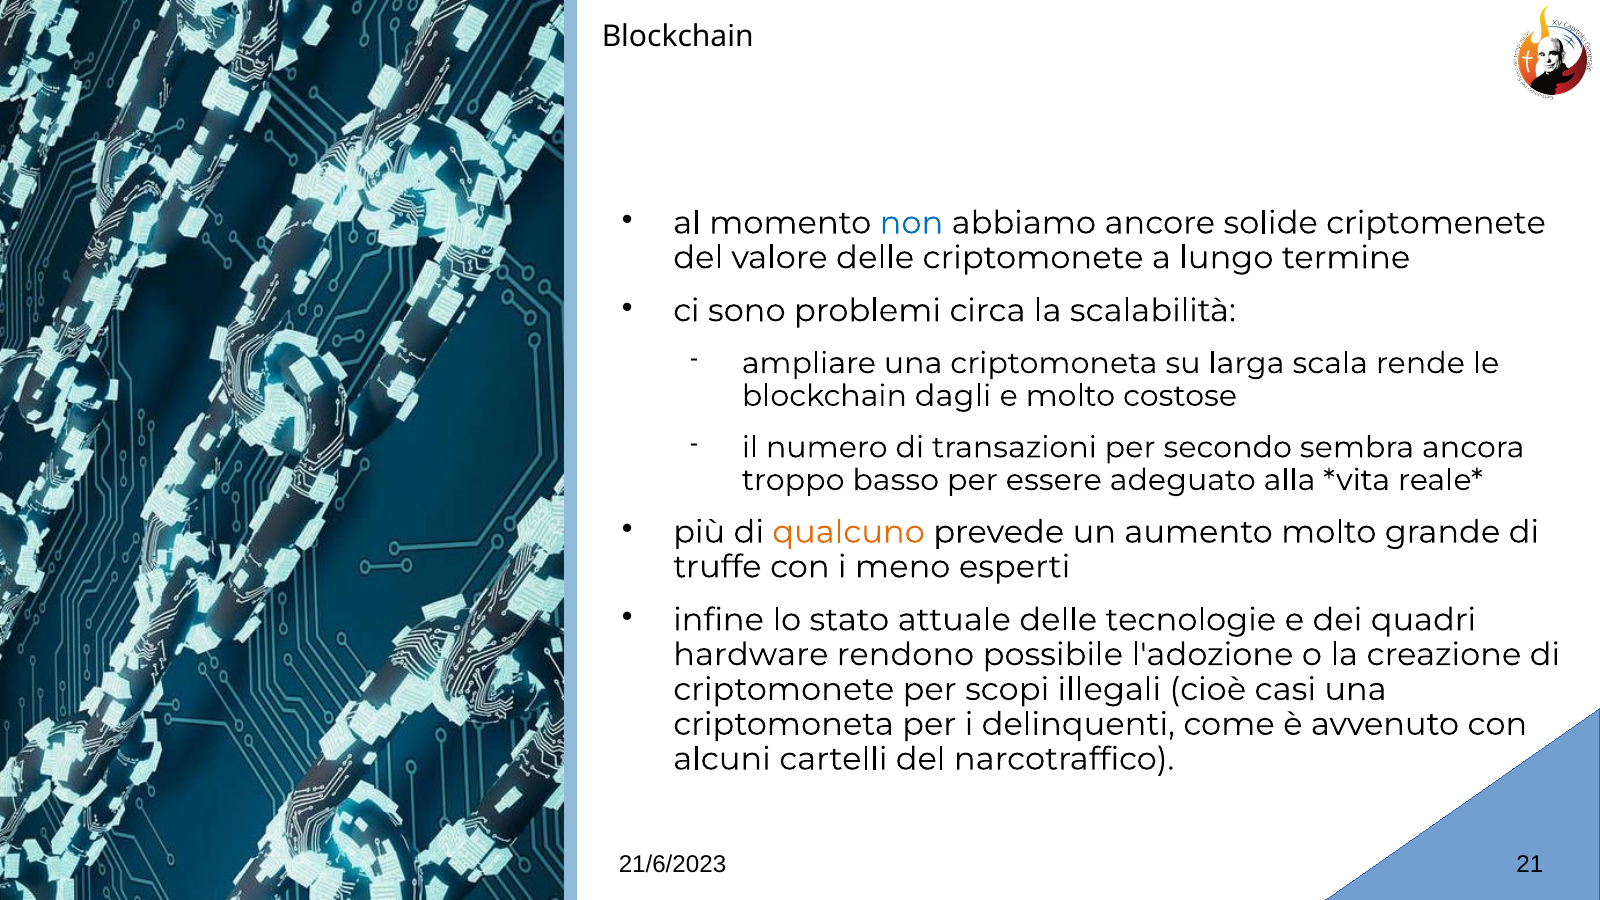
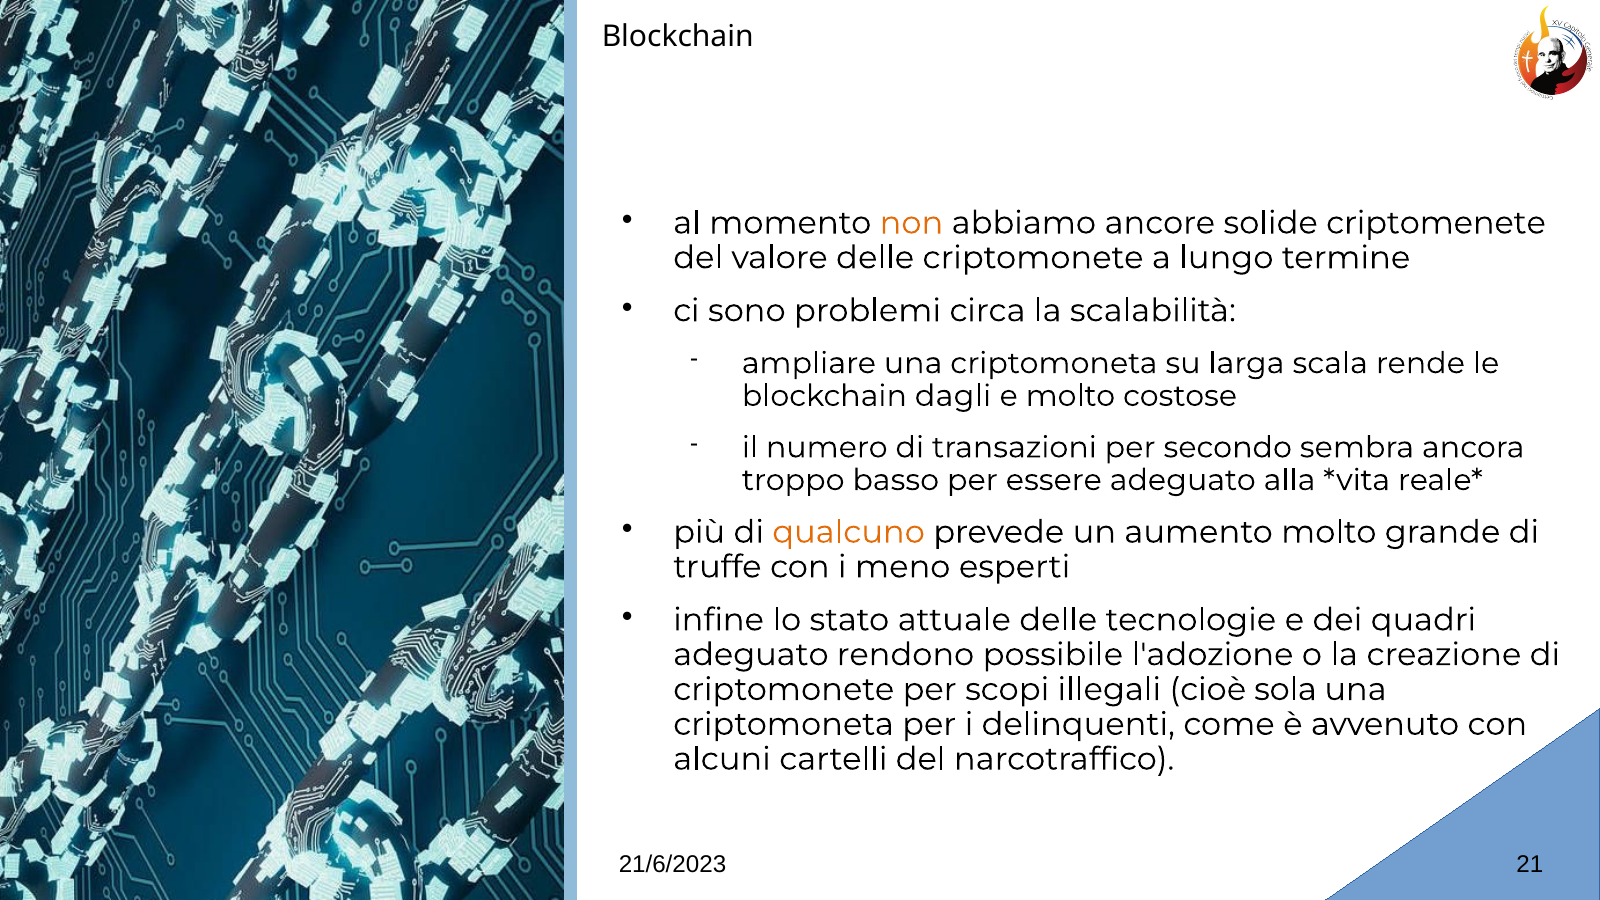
non colour: blue -> orange
hardware at (751, 655): hardware -> adeguato
casi: casi -> sola
